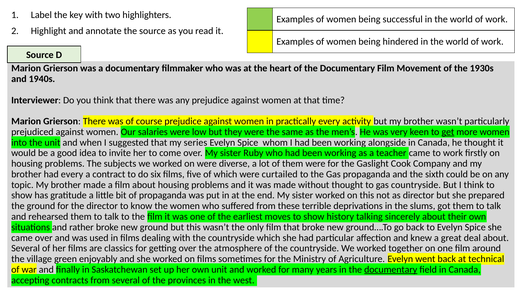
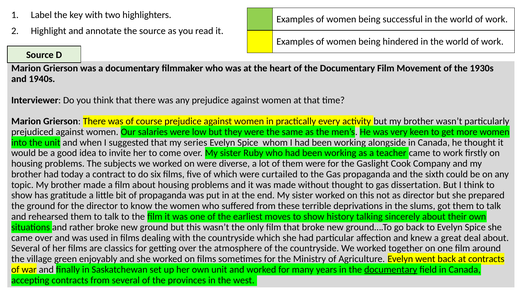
get underline: present -> none
had every: every -> today
gas countryside: countryside -> dissertation
technical at (486, 259): technical -> contracts
